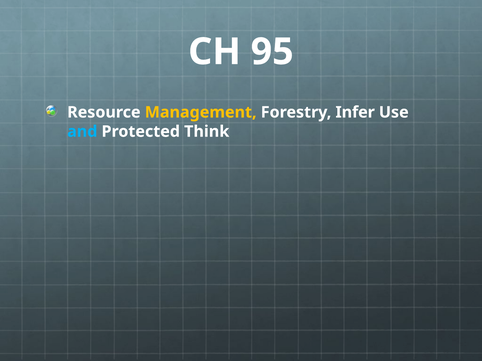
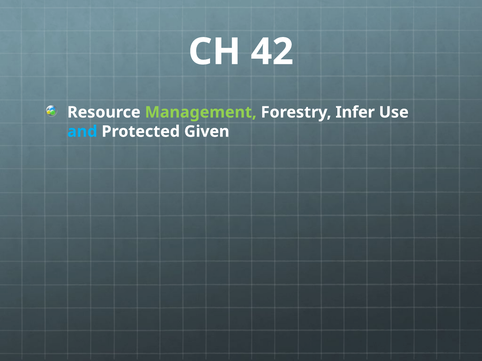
95: 95 -> 42
Management colour: yellow -> light green
Think: Think -> Given
